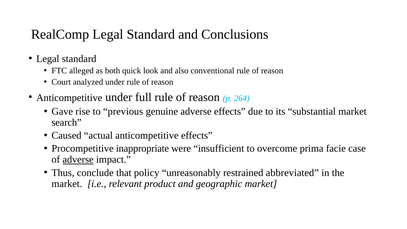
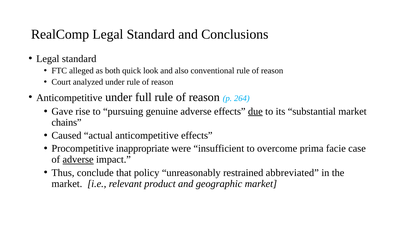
previous: previous -> pursuing
due underline: none -> present
search: search -> chains
